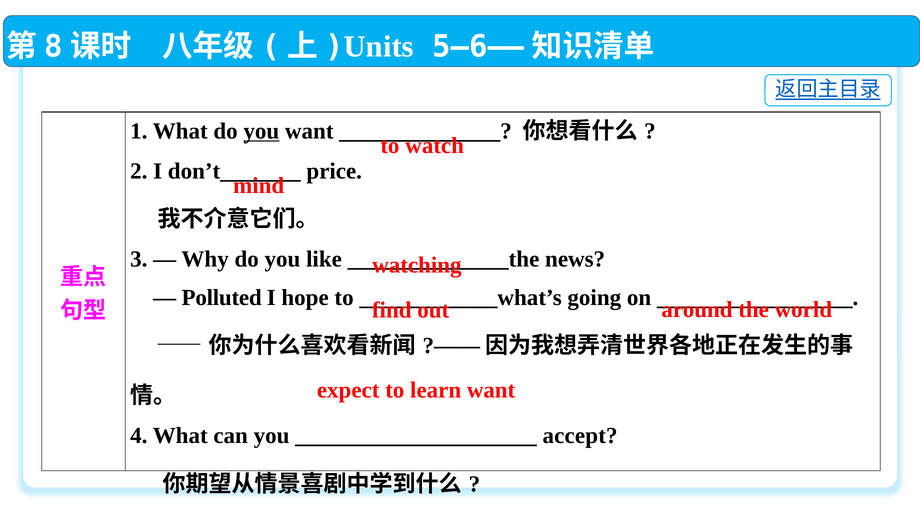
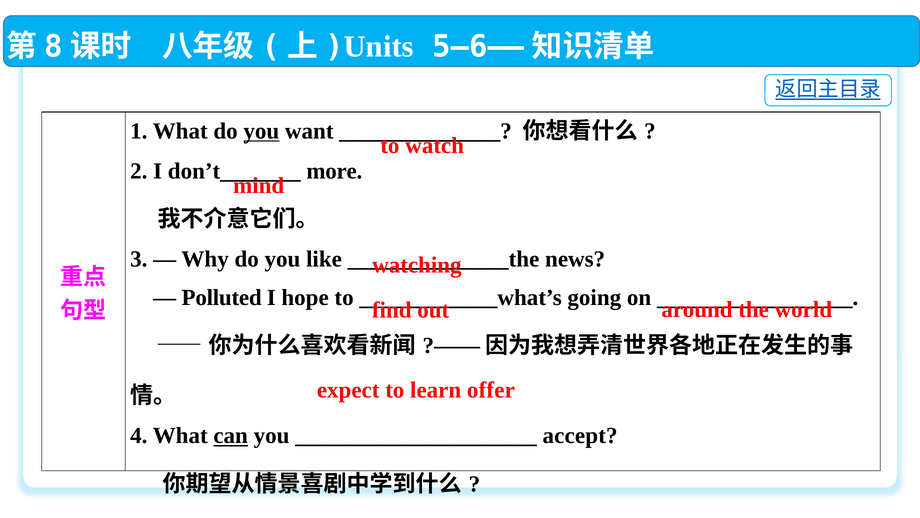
price: price -> more
learn want: want -> offer
can underline: none -> present
